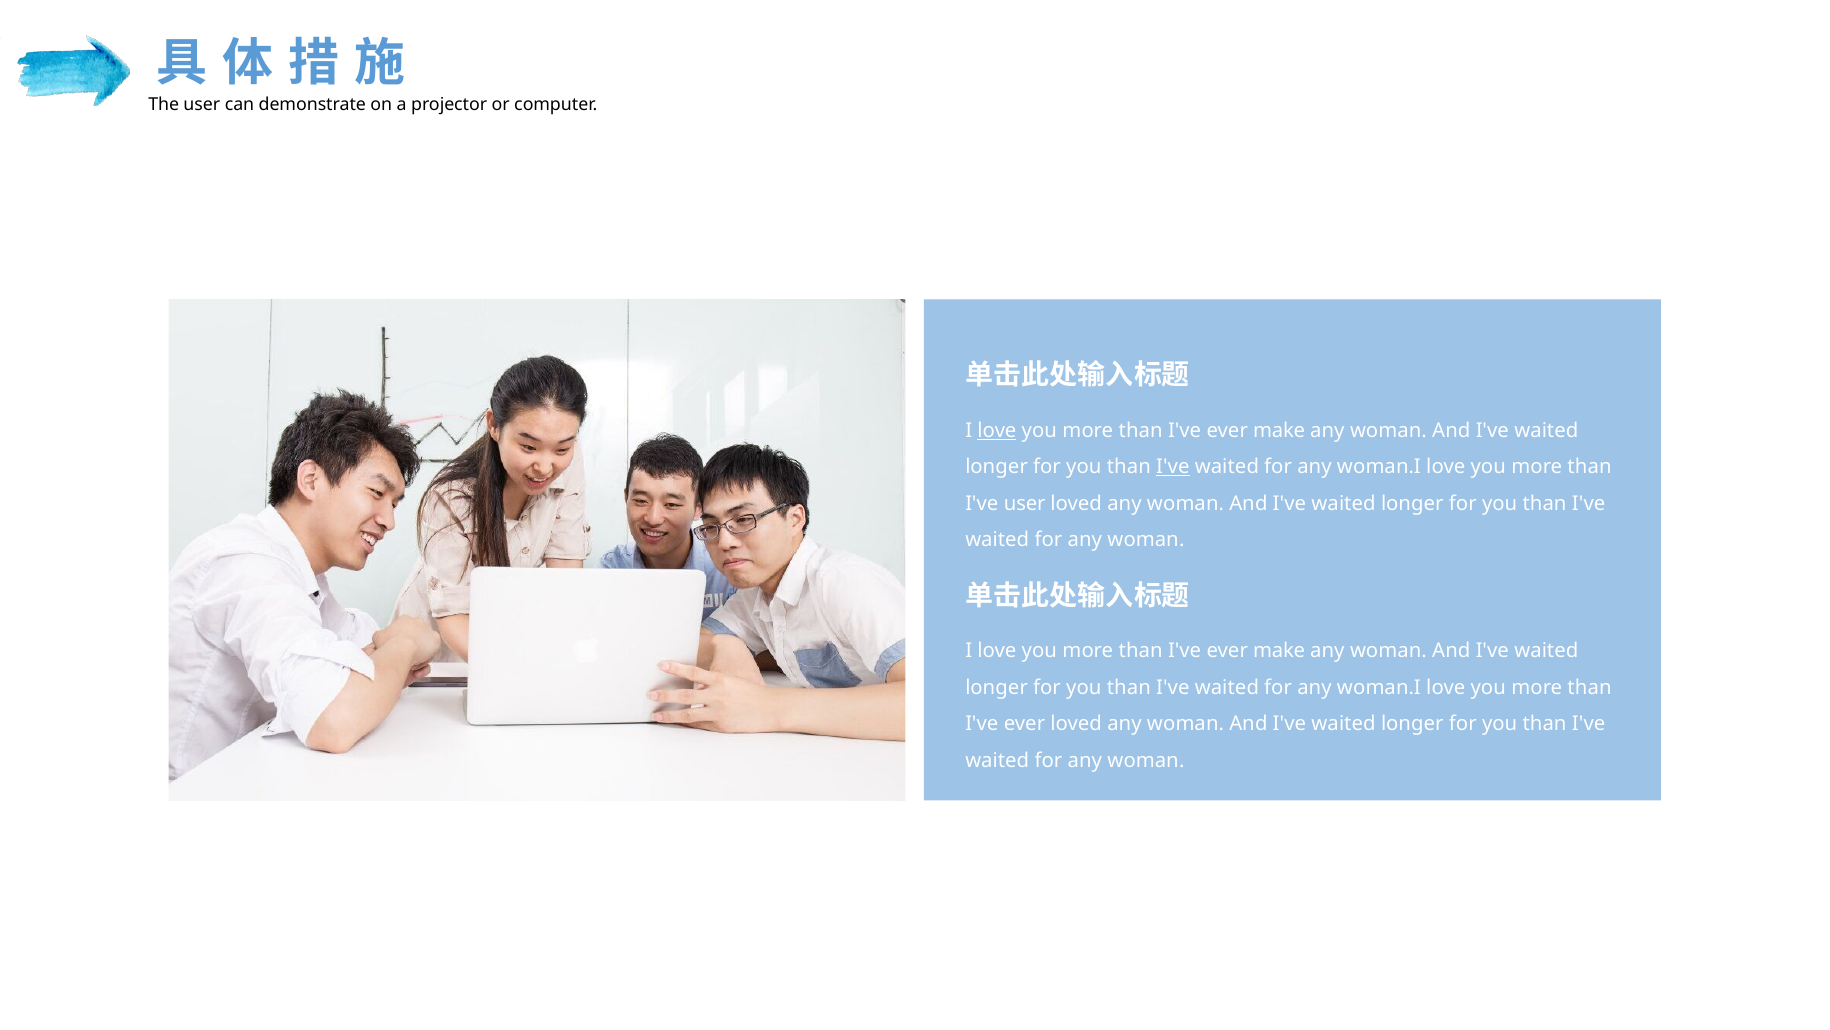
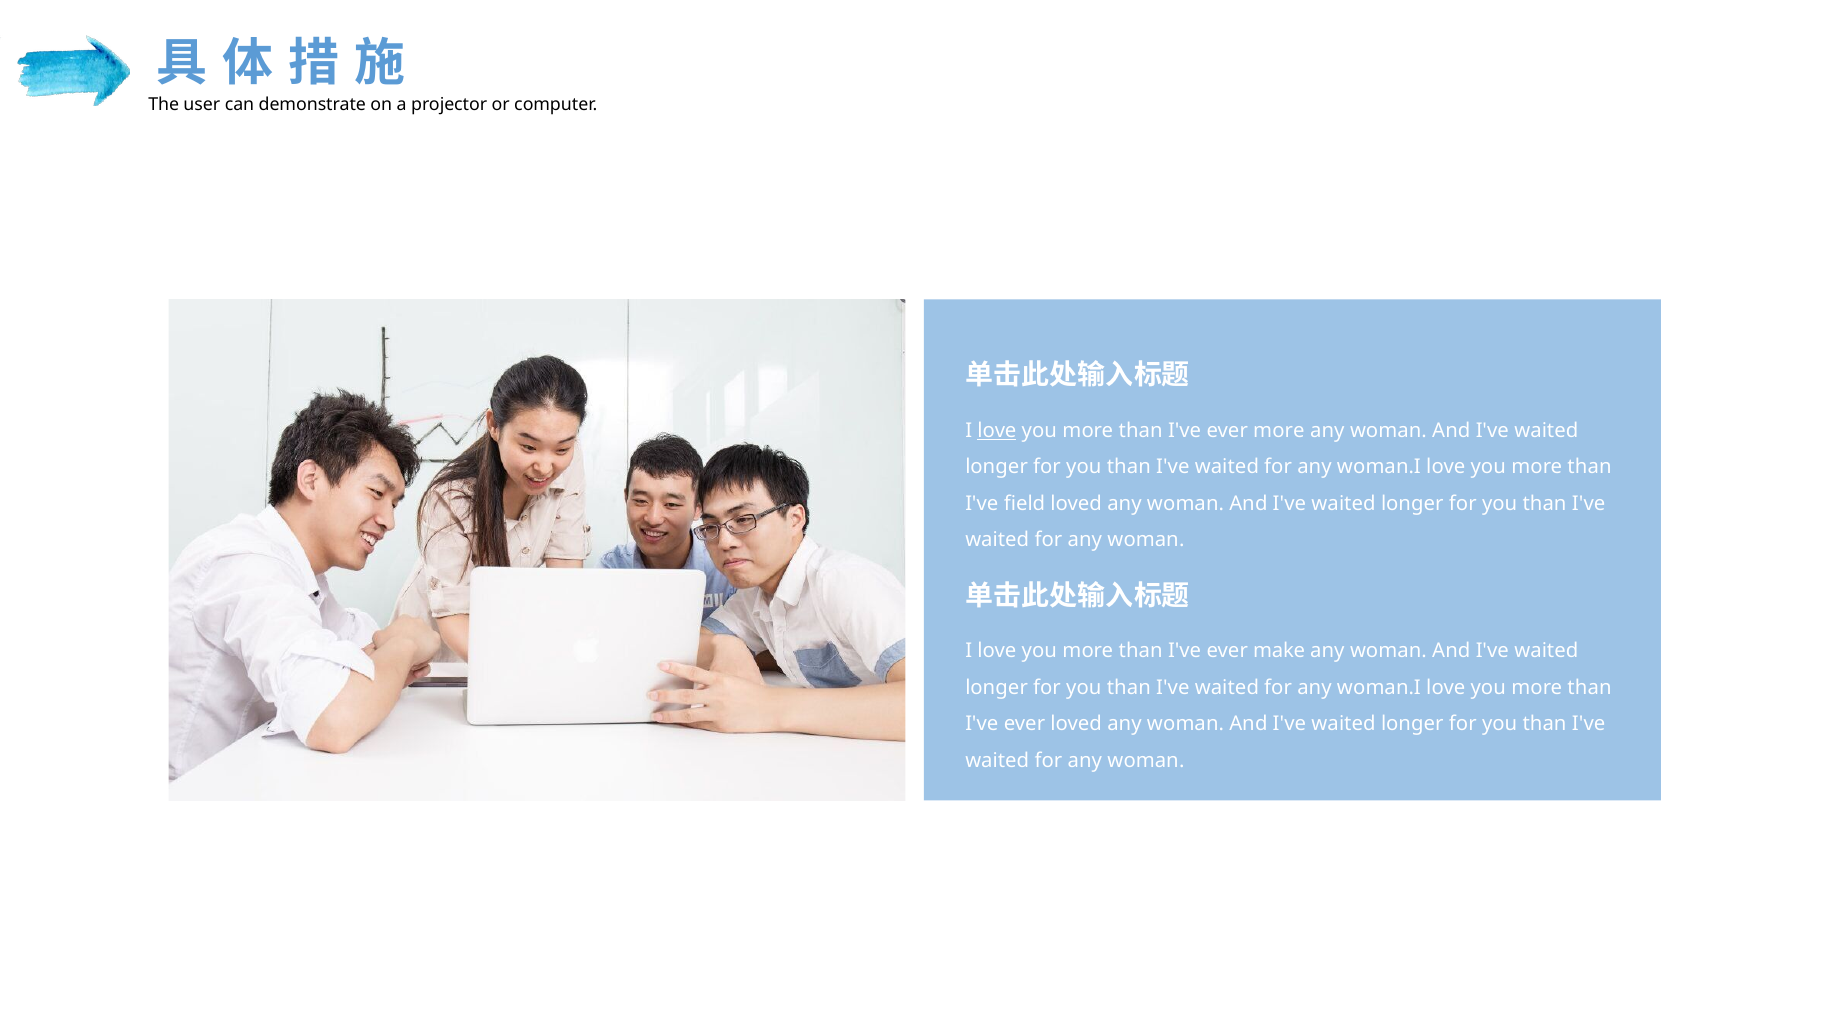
make at (1279, 430): make -> more
I've at (1173, 467) underline: present -> none
I've user: user -> field
